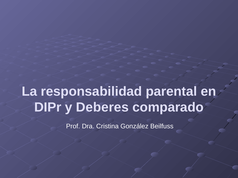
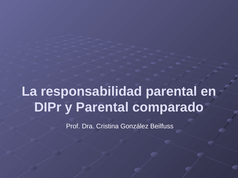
y Deberes: Deberes -> Parental
